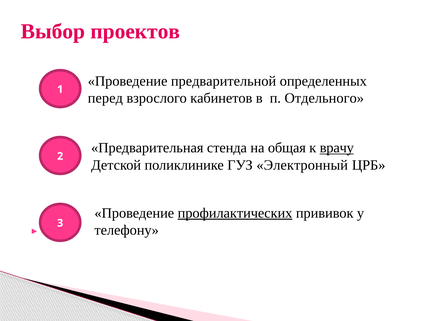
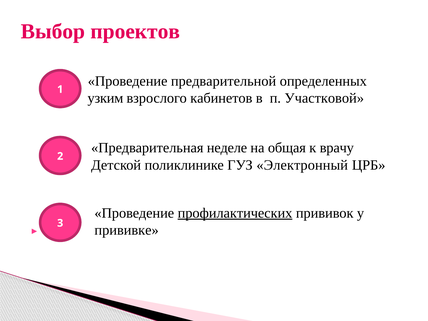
перед: перед -> узким
Отдельного: Отдельного -> Участковой
стенда: стенда -> неделе
врачу underline: present -> none
телефону: телефону -> прививке
